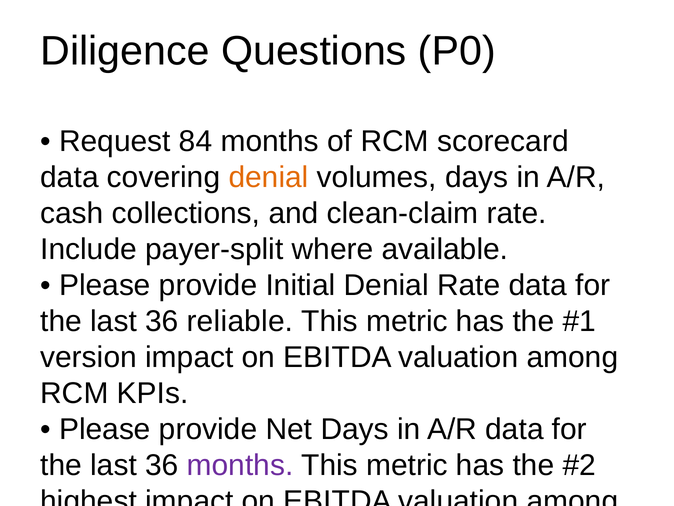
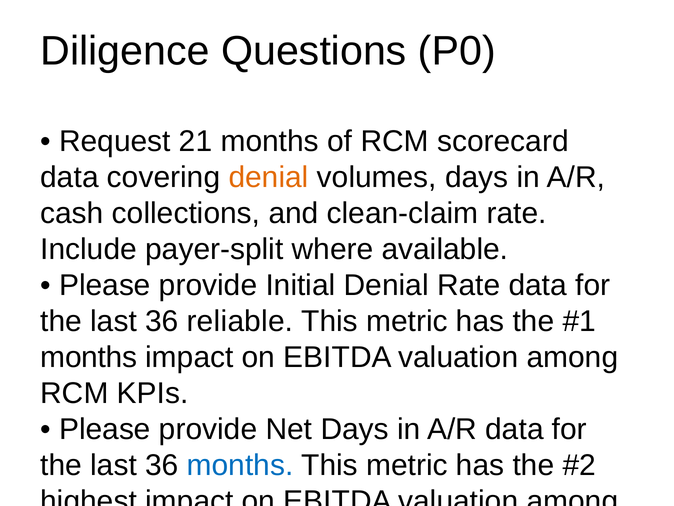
84: 84 -> 21
version at (89, 357): version -> months
months at (240, 465) colour: purple -> blue
